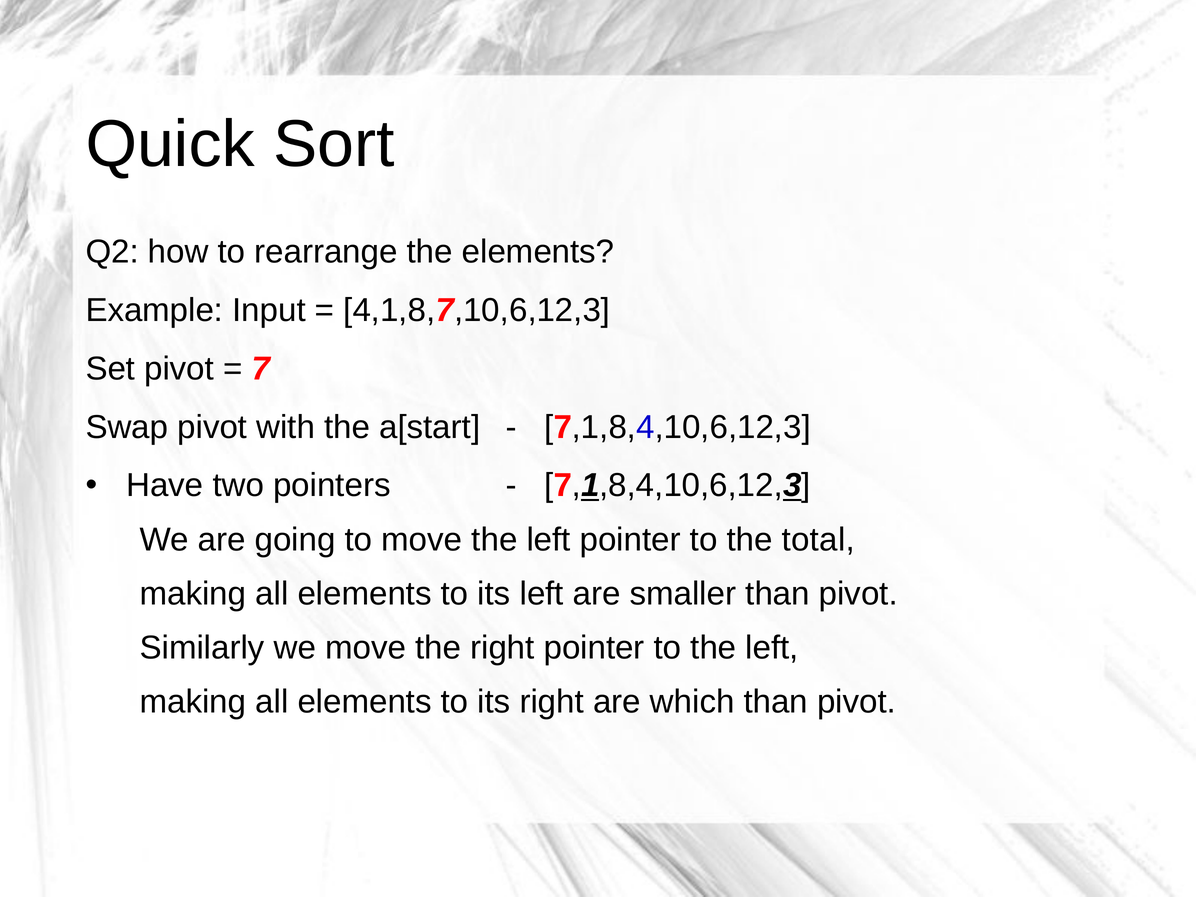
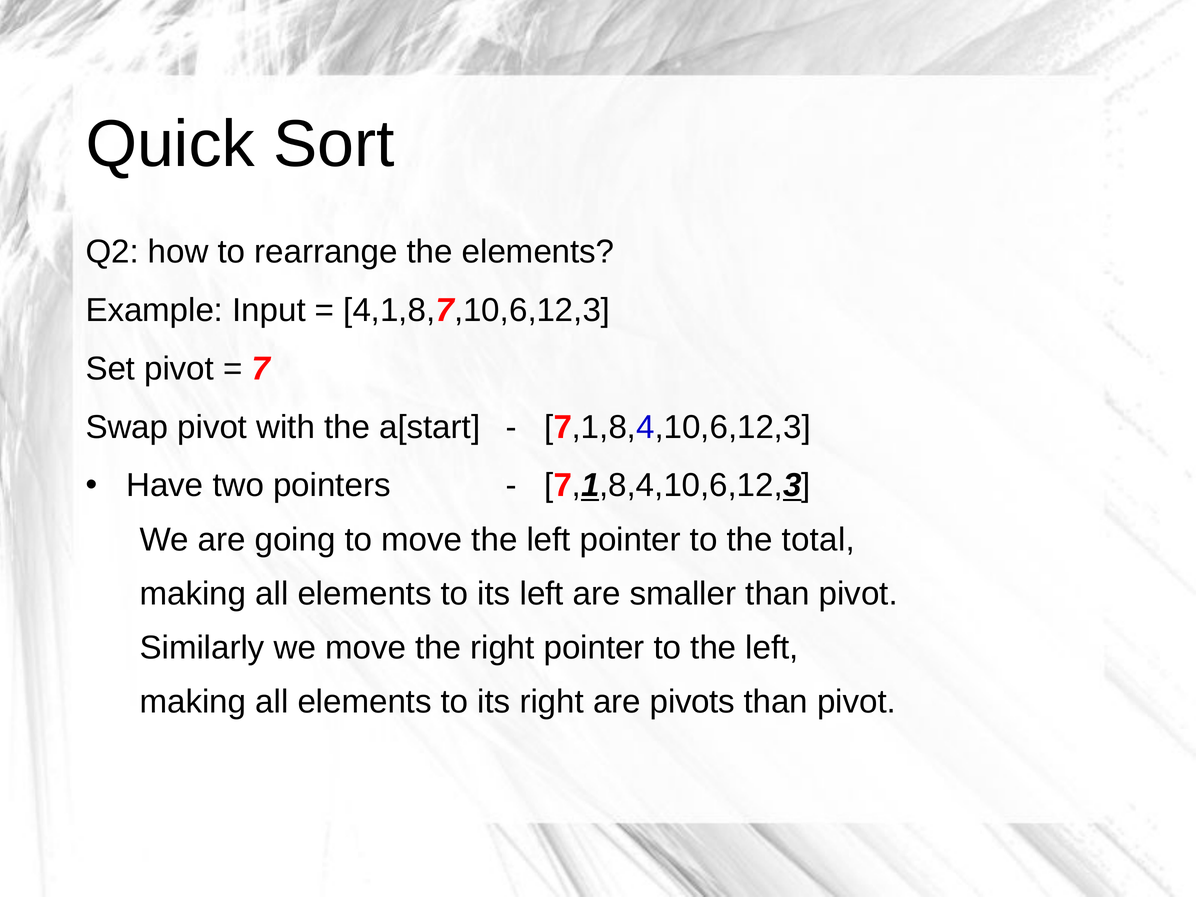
which: which -> pivots
